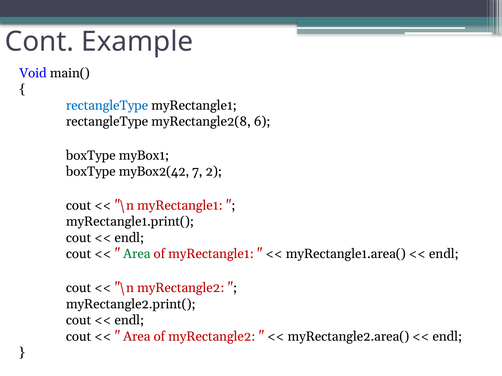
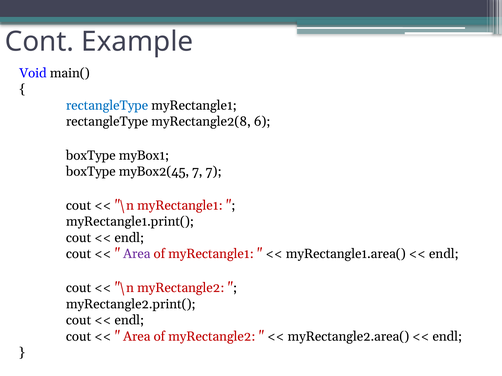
myBox2(42: myBox2(42 -> myBox2(45
7 2: 2 -> 7
Area at (137, 254) colour: green -> purple
